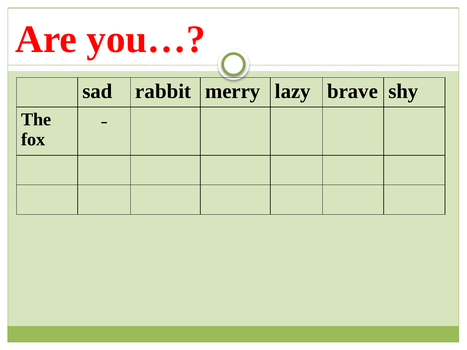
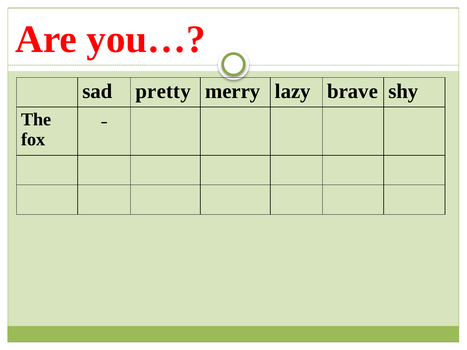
rabbit: rabbit -> pretty
